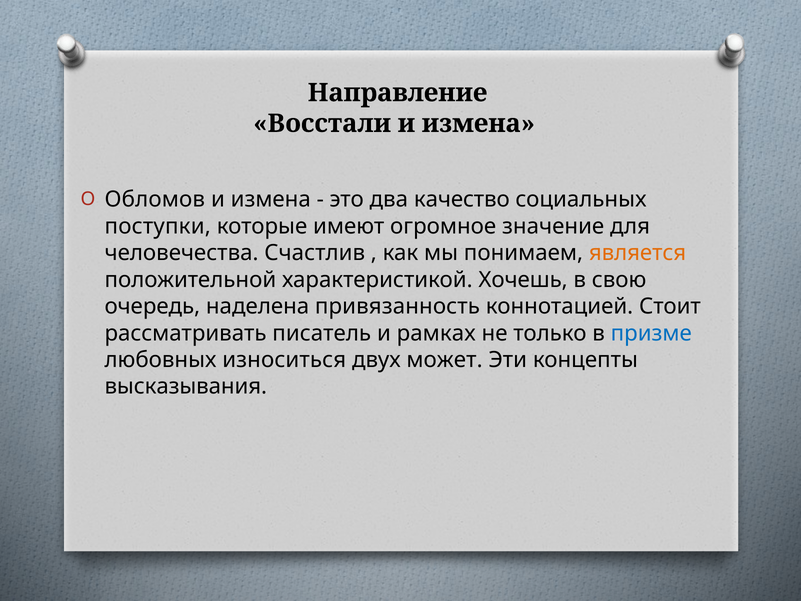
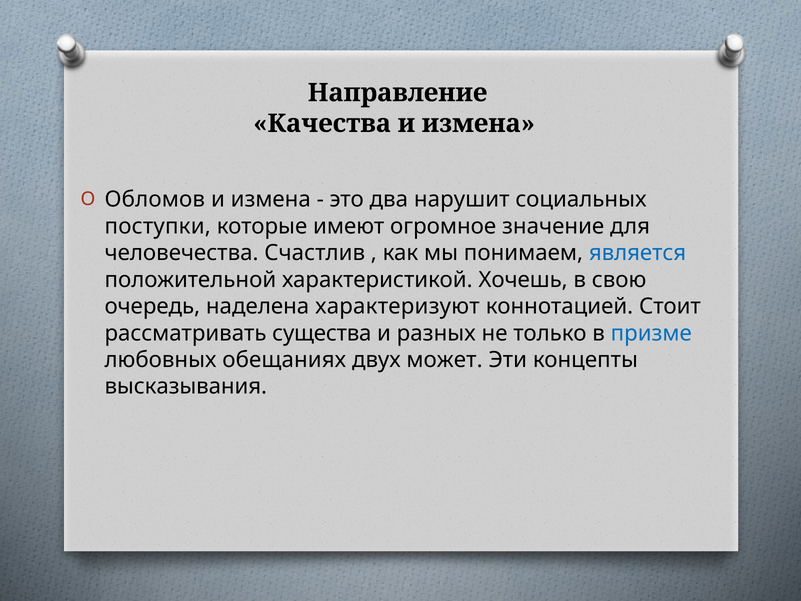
Восстали: Восстали -> Качества
качество: качество -> нарушит
является colour: orange -> blue
привязанность: привязанность -> характеризуют
писатель: писатель -> существа
рамках: рамках -> разных
износиться: износиться -> обещаниях
